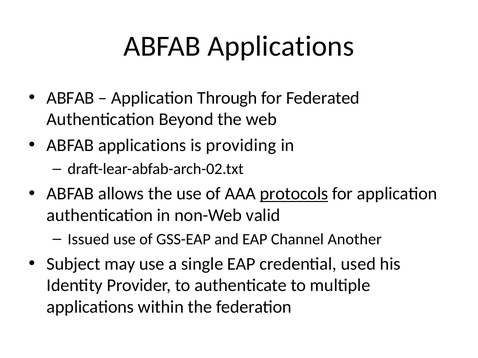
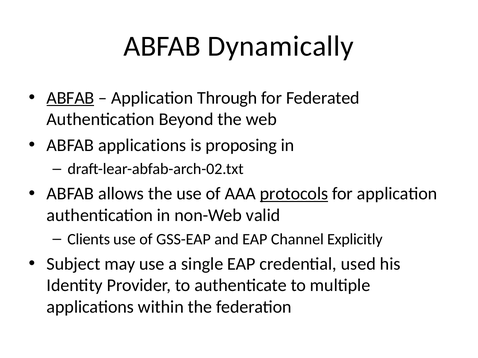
Applications at (281, 46): Applications -> Dynamically
ABFAB at (70, 98) underline: none -> present
providing: providing -> proposing
Issued: Issued -> Clients
Another: Another -> Explicitly
